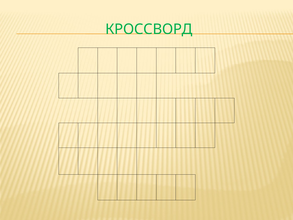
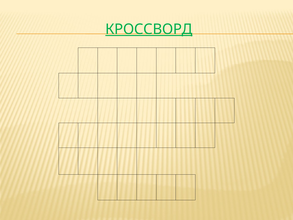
КРОССВОРД underline: none -> present
